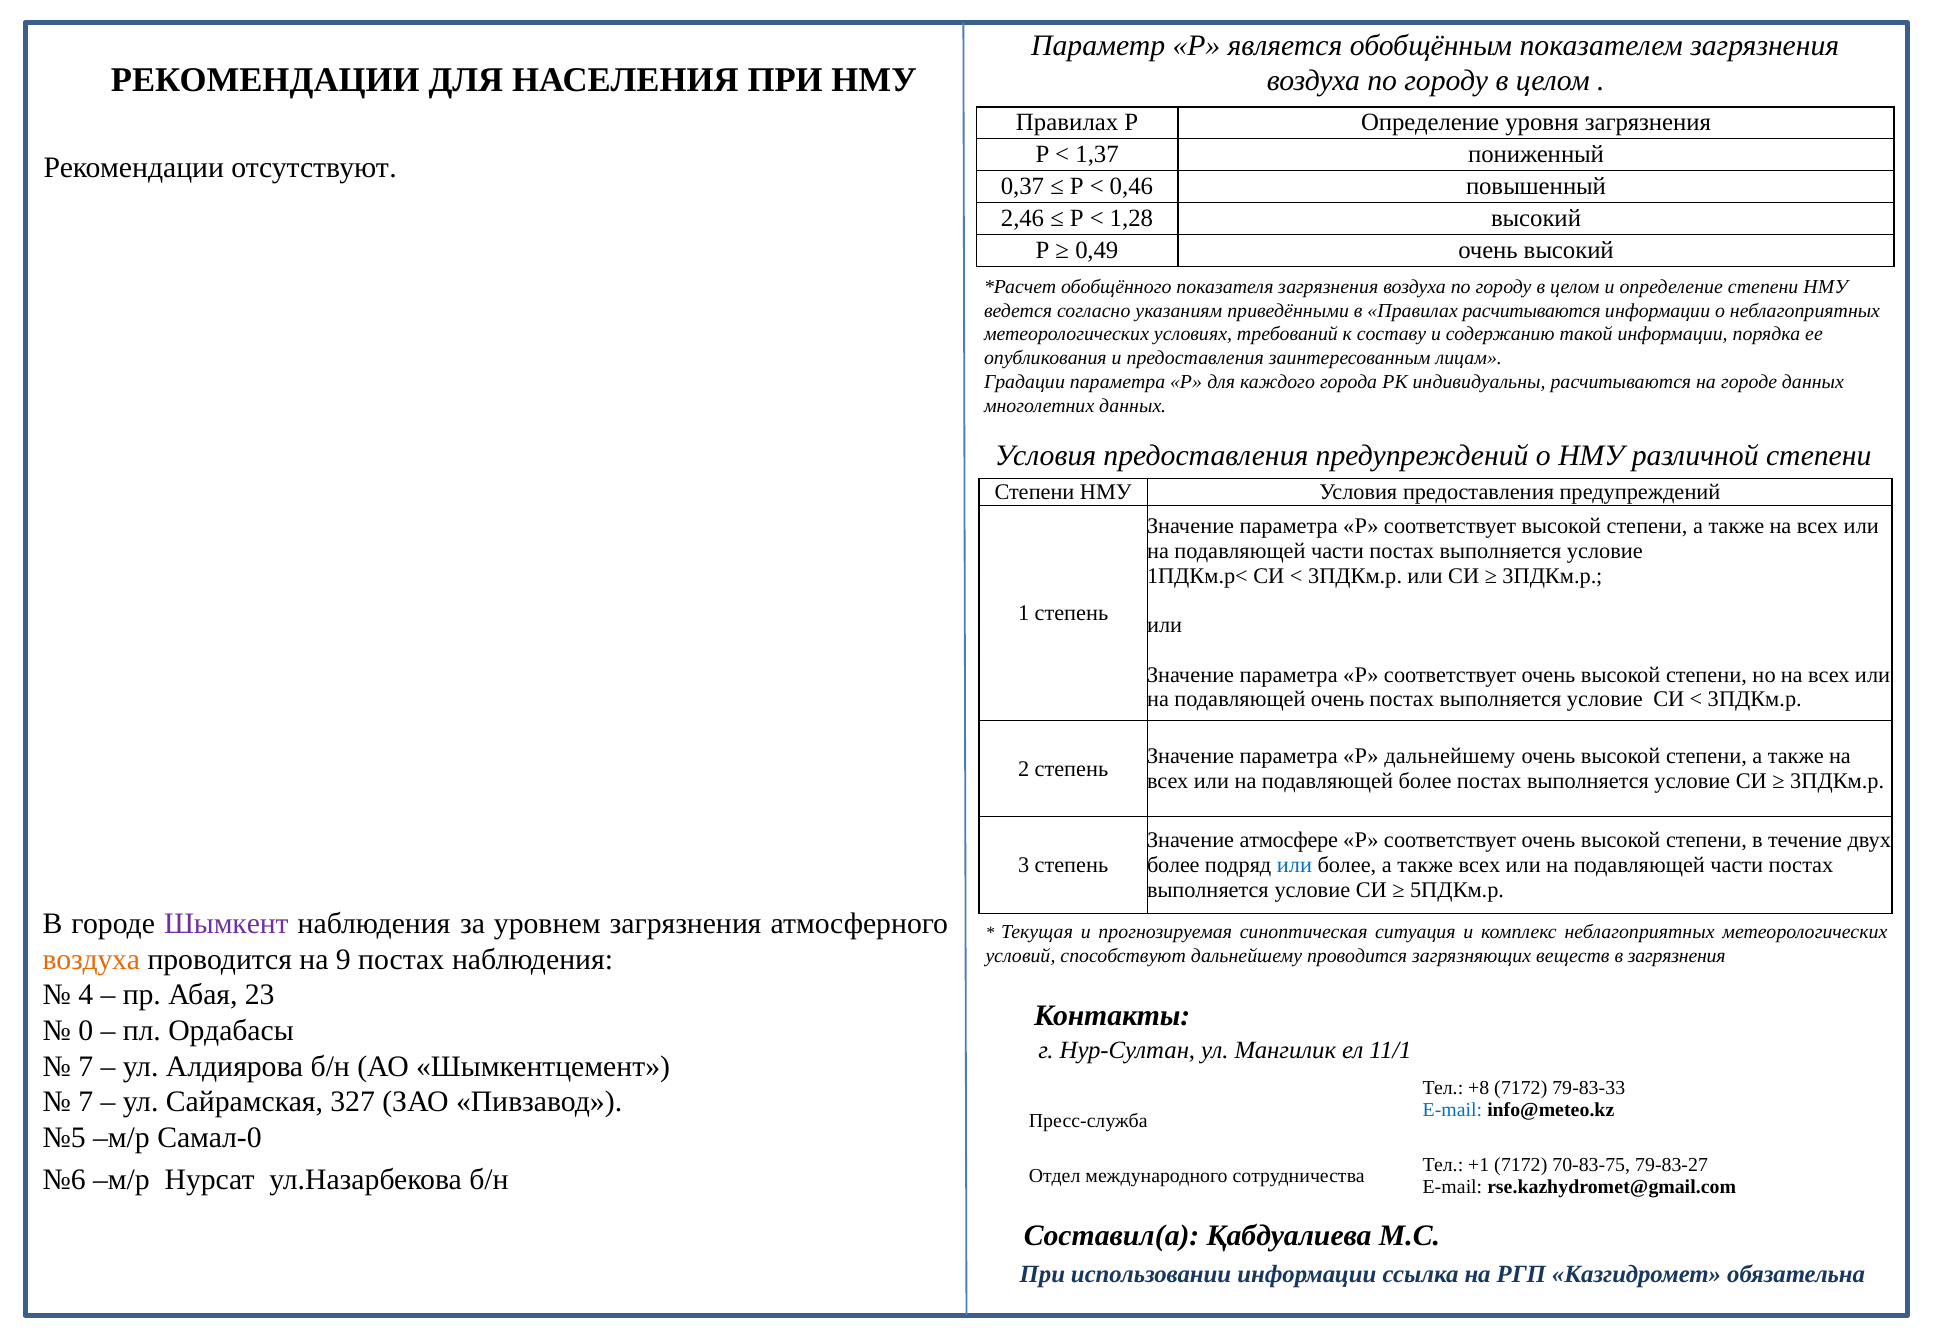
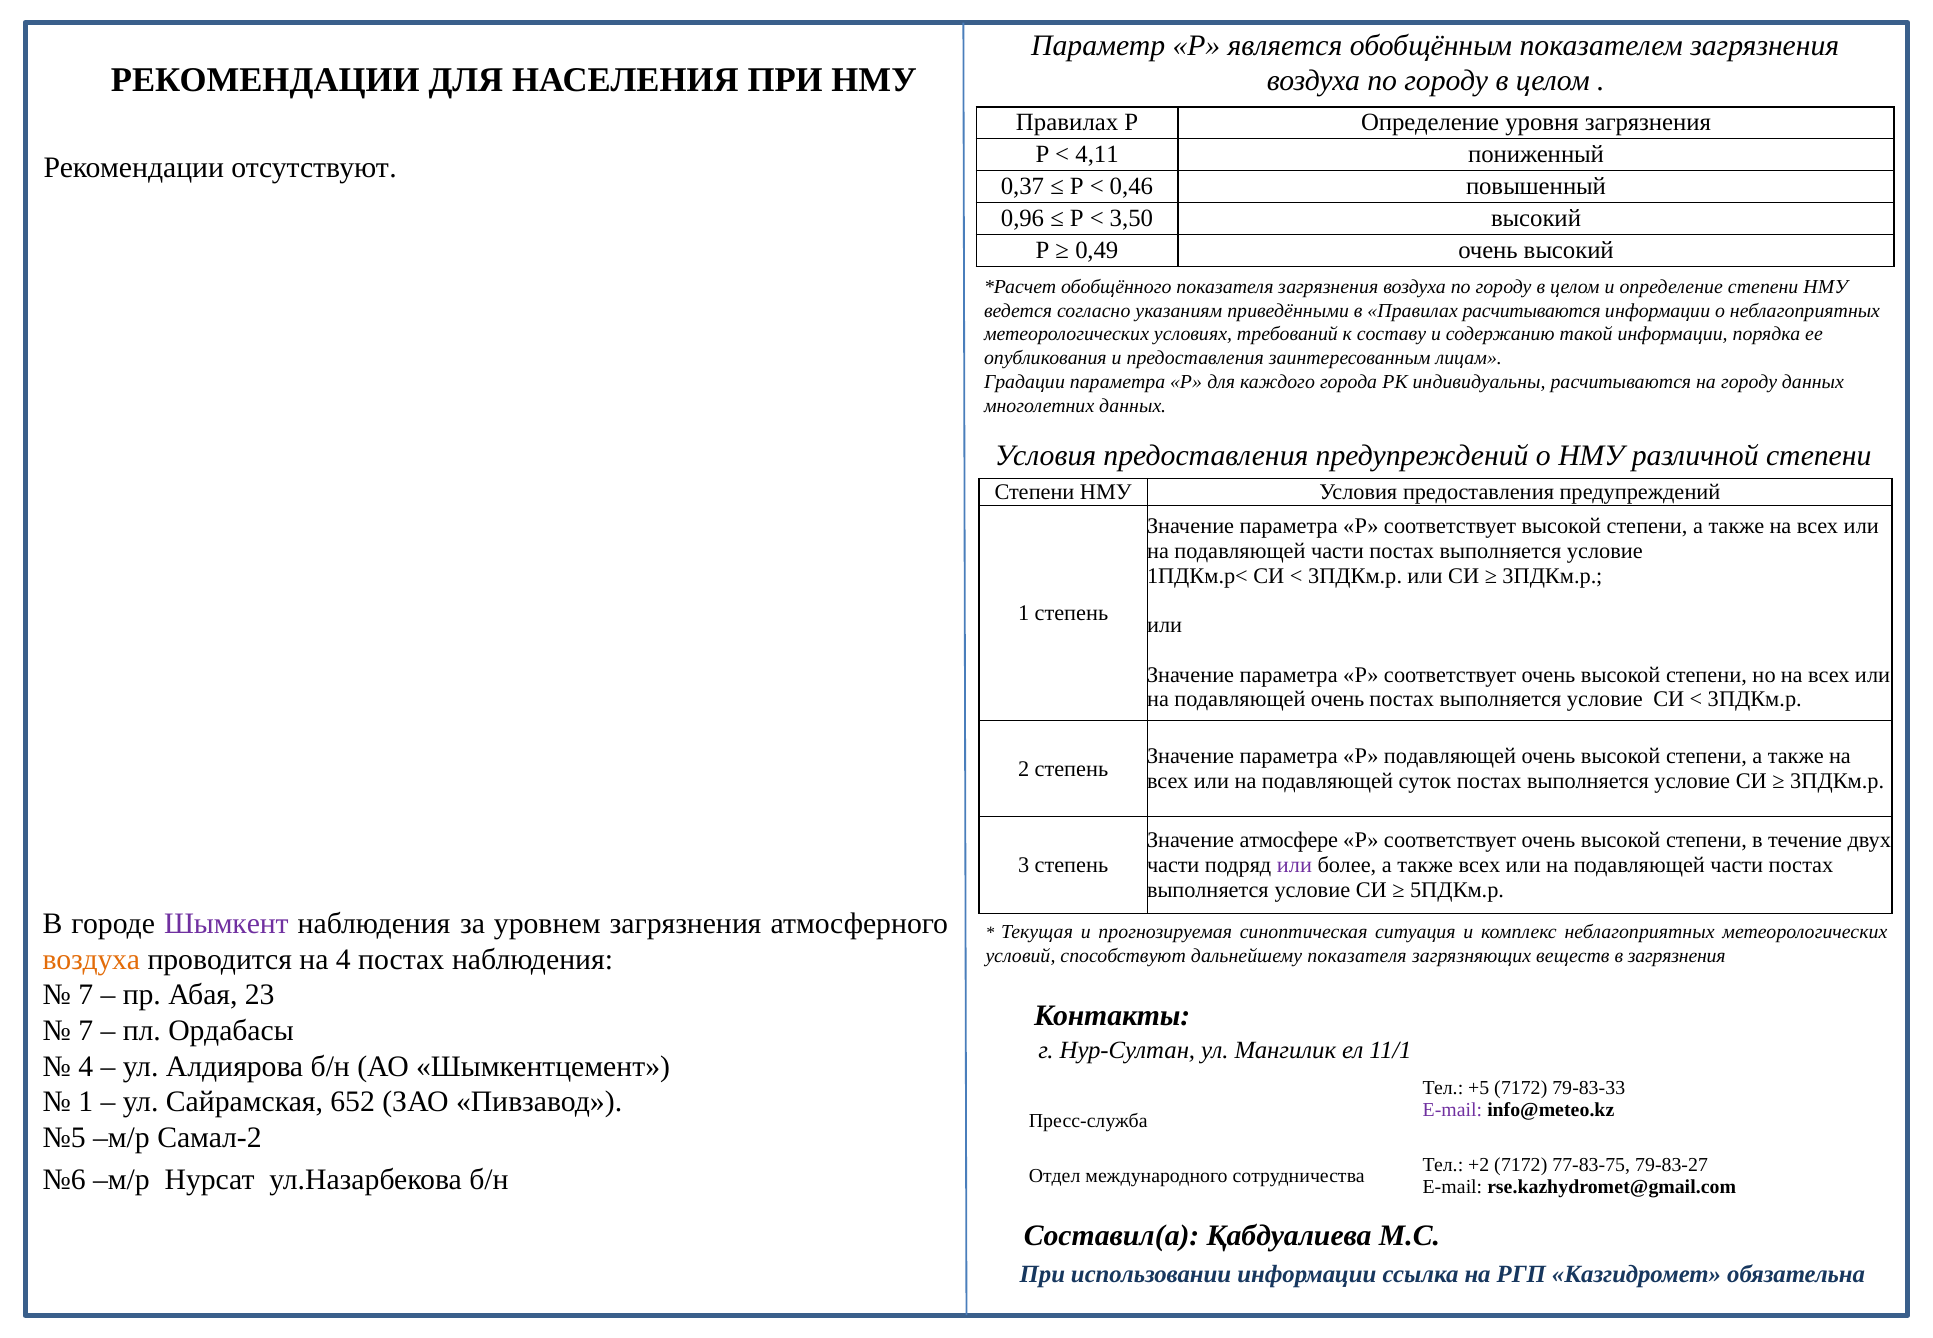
1,37: 1,37 -> 4,11
2,46: 2,46 -> 0,96
1,28: 1,28 -> 3,50
на городе: городе -> городу
Р дальнейшему: дальнейшему -> подавляющей
подавляющей более: более -> суток
более at (1173, 865): более -> части
или at (1294, 865) colour: blue -> purple
на 9: 9 -> 4
дальнейшему проводится: проводится -> показателя
4 at (86, 995): 4 -> 7
0 at (86, 1031): 0 -> 7
7 at (86, 1067): 7 -> 4
+8: +8 -> +5
7 at (86, 1102): 7 -> 1
327: 327 -> 652
E-mail at (1452, 1110) colour: blue -> purple
Самал-0: Самал-0 -> Самал-2
+1: +1 -> +2
70-83-75: 70-83-75 -> 77-83-75
